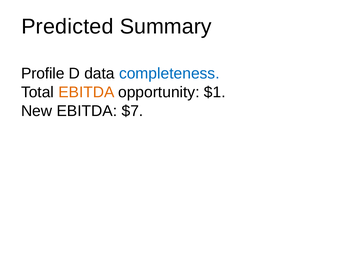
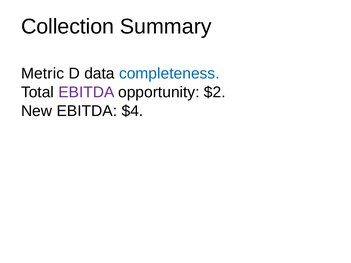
Predicted: Predicted -> Collection
Profile: Profile -> Metric
EBITDA at (86, 92) colour: orange -> purple
$1: $1 -> $2
$7: $7 -> $4
